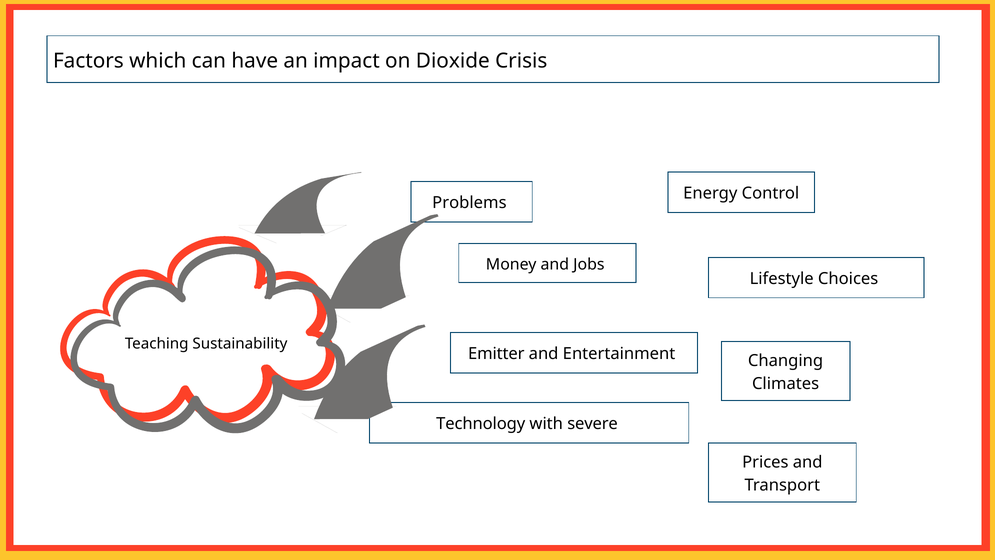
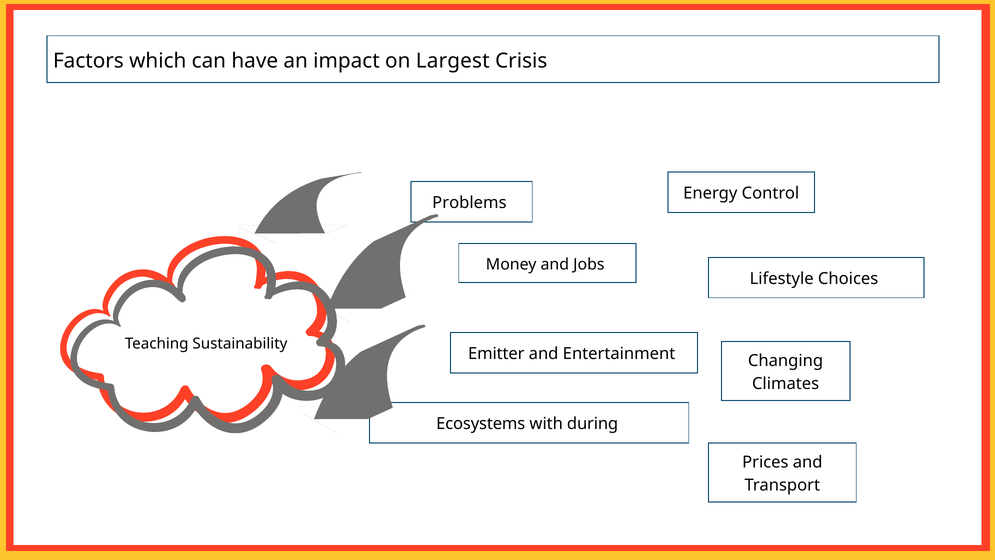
Dioxide: Dioxide -> Largest
Technology: Technology -> Ecosystems
severe: severe -> during
